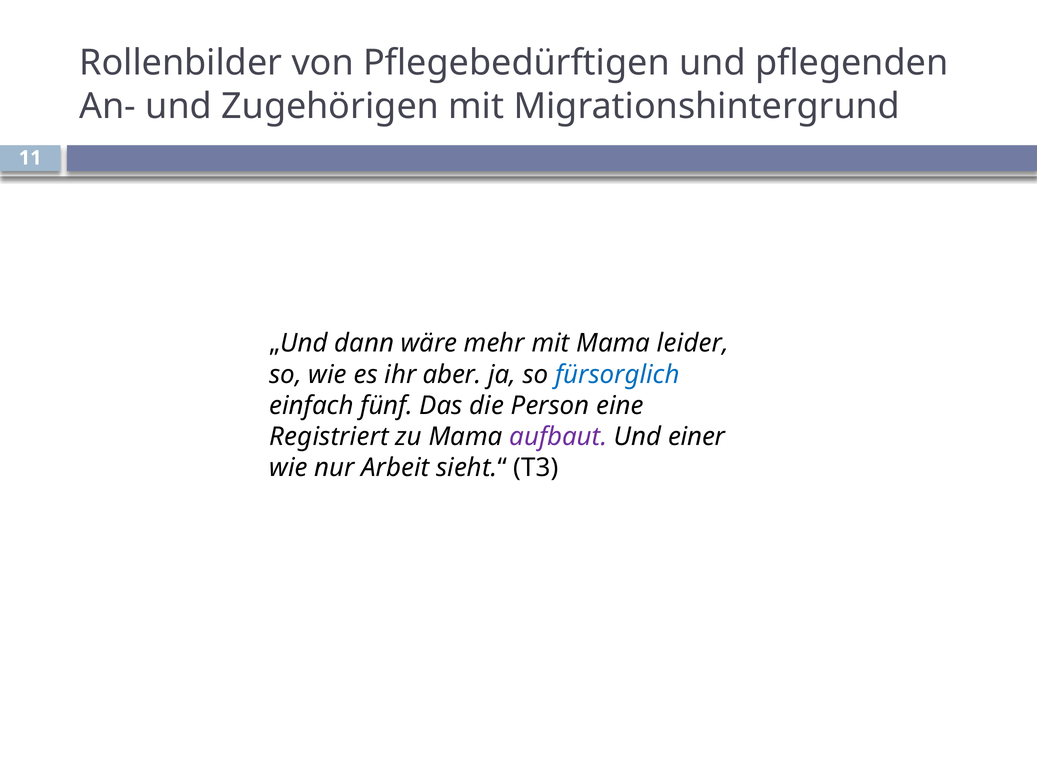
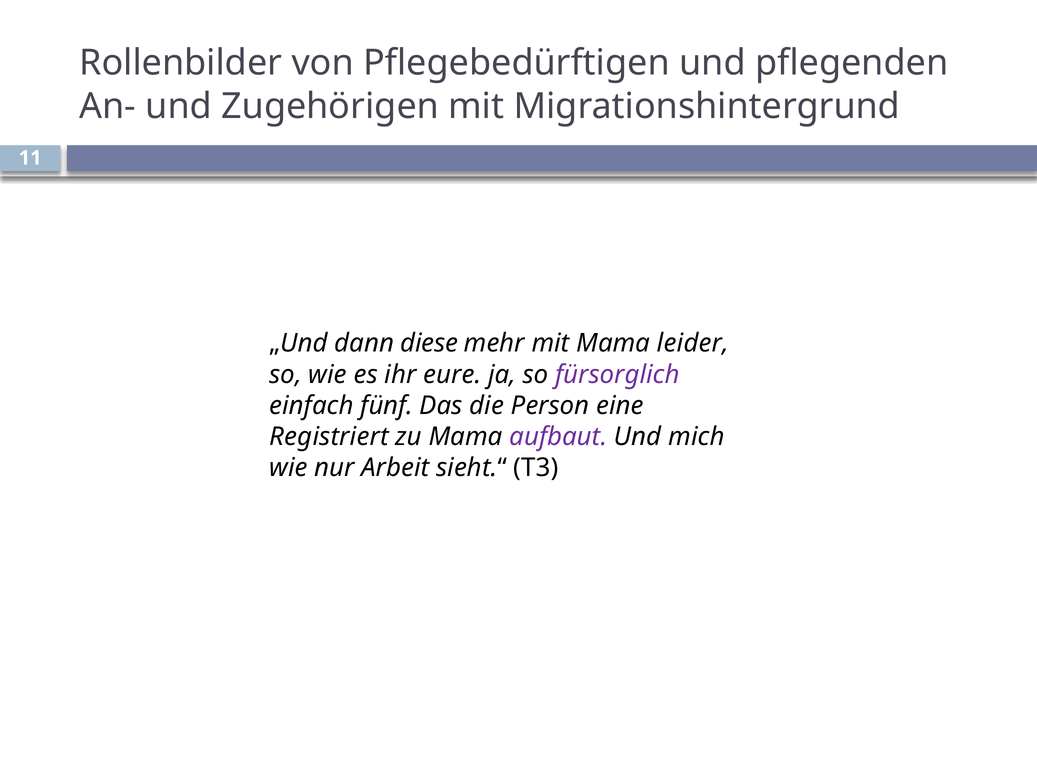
wäre: wäre -> diese
aber: aber -> eure
fürsorglich colour: blue -> purple
einer: einer -> mich
